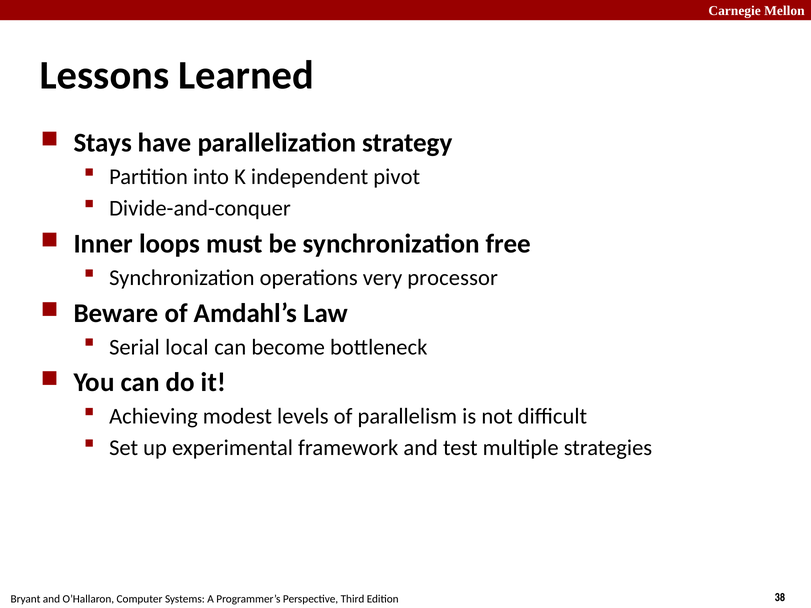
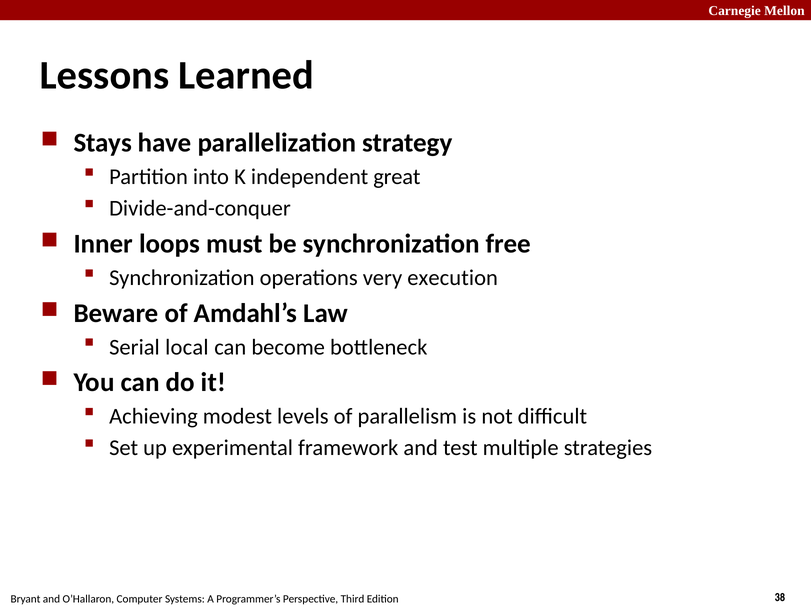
pivot: pivot -> great
processor: processor -> execution
